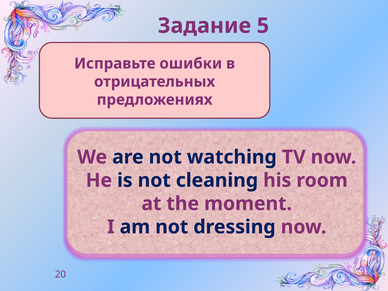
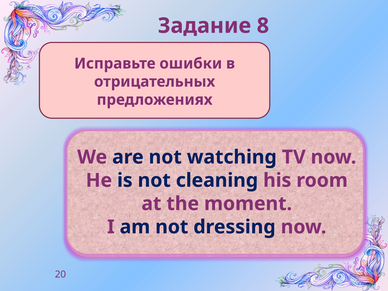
5: 5 -> 8
